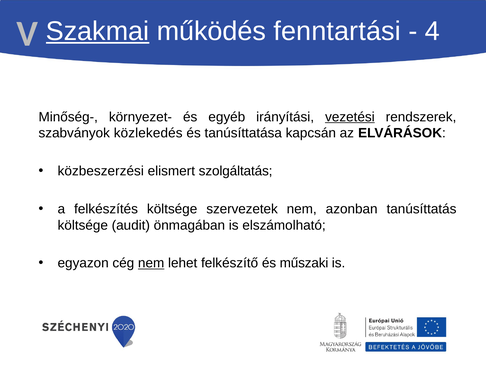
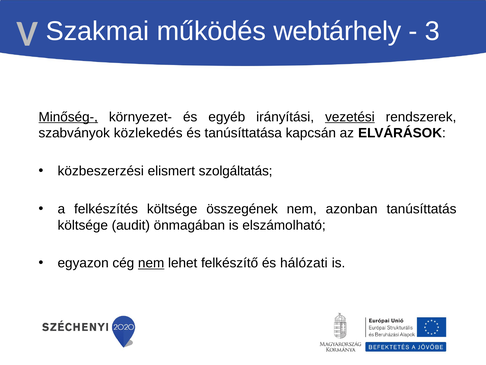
Szakmai underline: present -> none
fenntartási: fenntartási -> webtárhely
4: 4 -> 3
Minőség- underline: none -> present
szervezetek: szervezetek -> összegének
műszaki: műszaki -> hálózati
